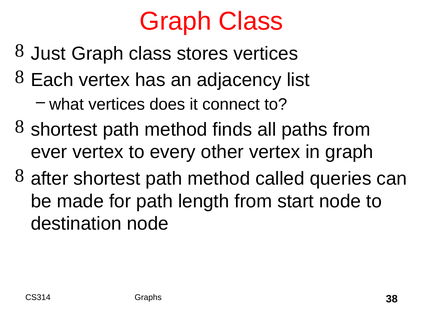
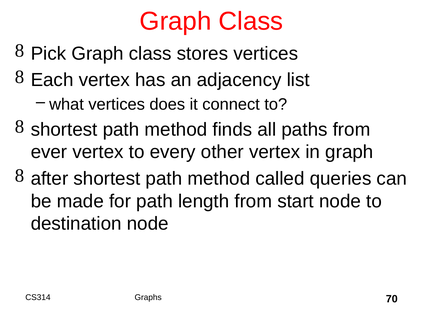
Just: Just -> Pick
38: 38 -> 70
